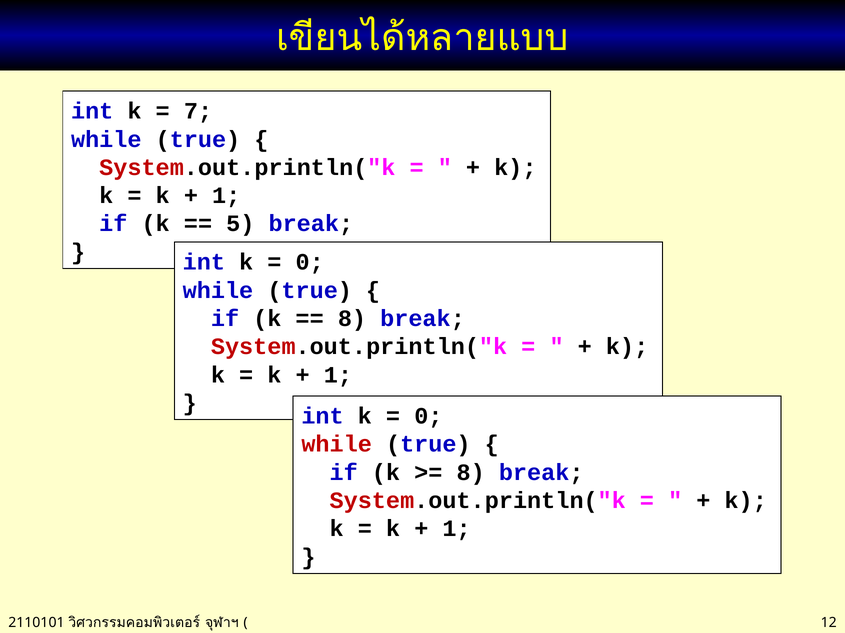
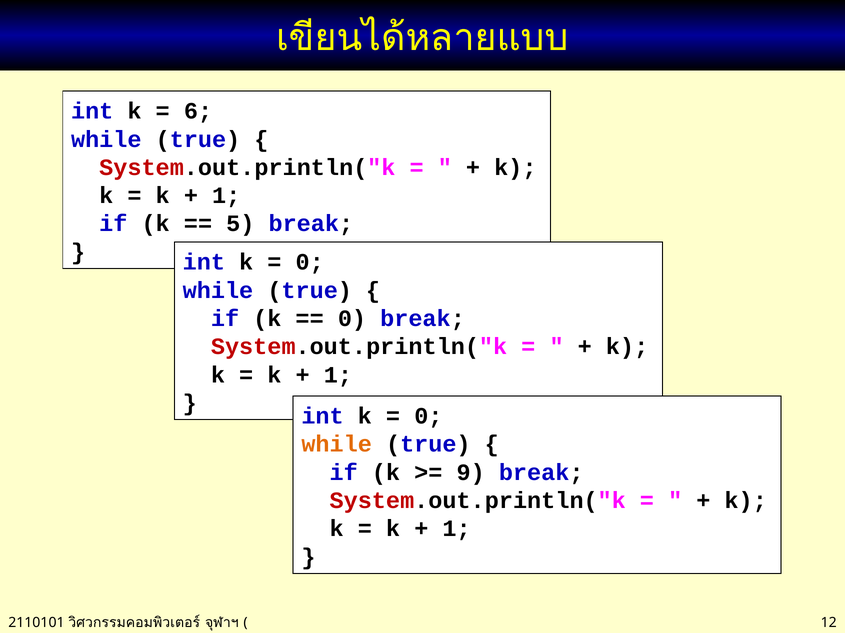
7: 7 -> 6
8 at (352, 319): 8 -> 0
while at (337, 445) colour: red -> orange
8 at (471, 473): 8 -> 9
